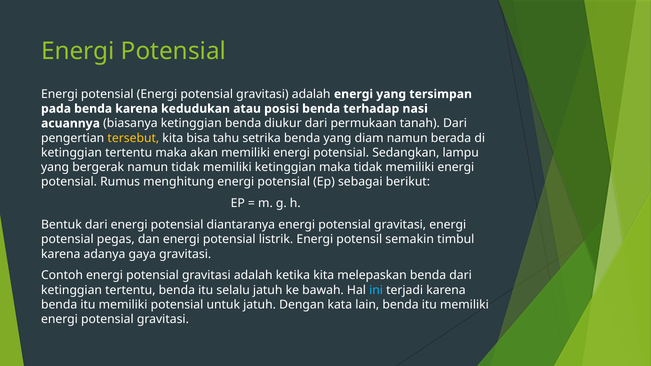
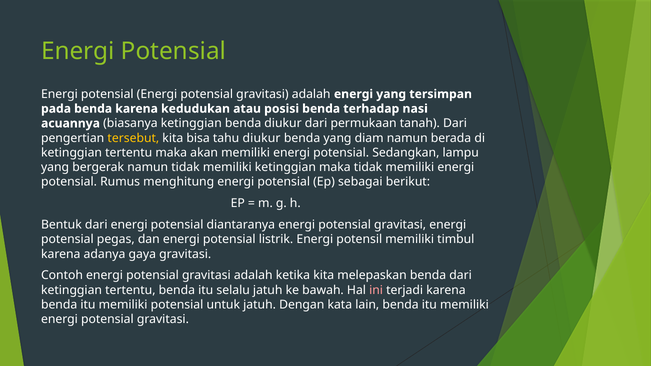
tahu setrika: setrika -> diukur
potensil semakin: semakin -> memiliki
ini colour: light blue -> pink
